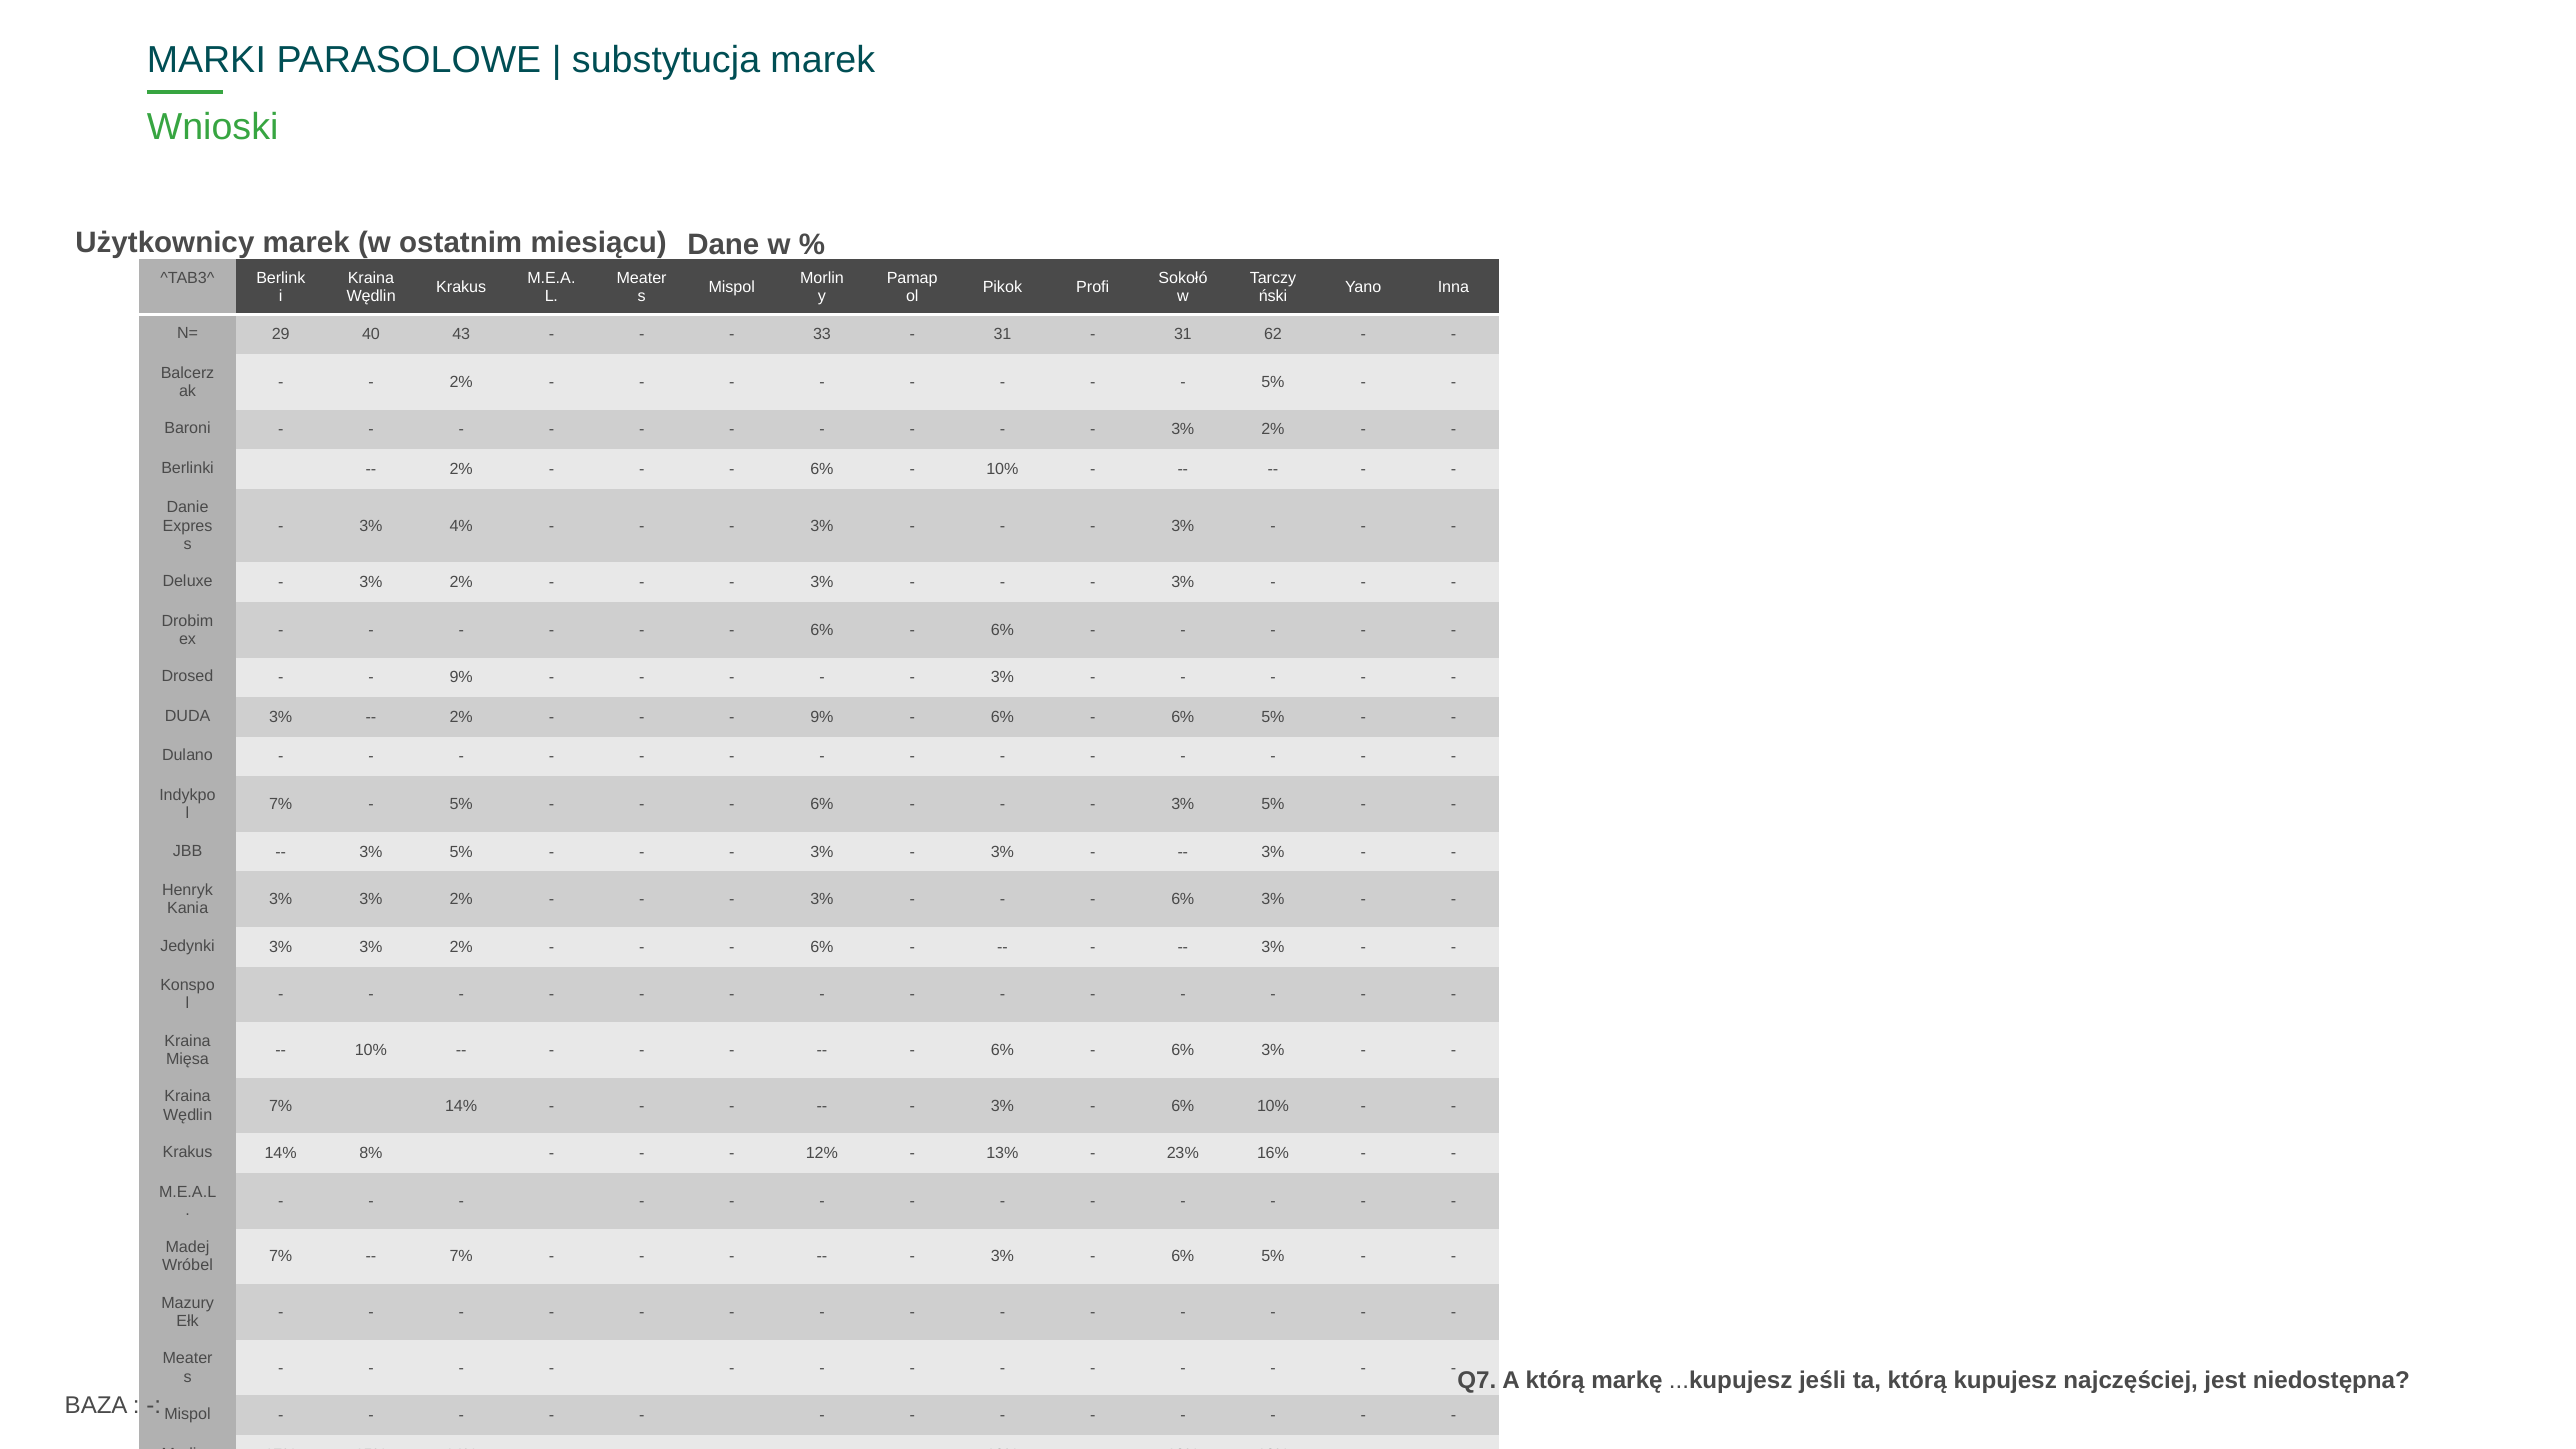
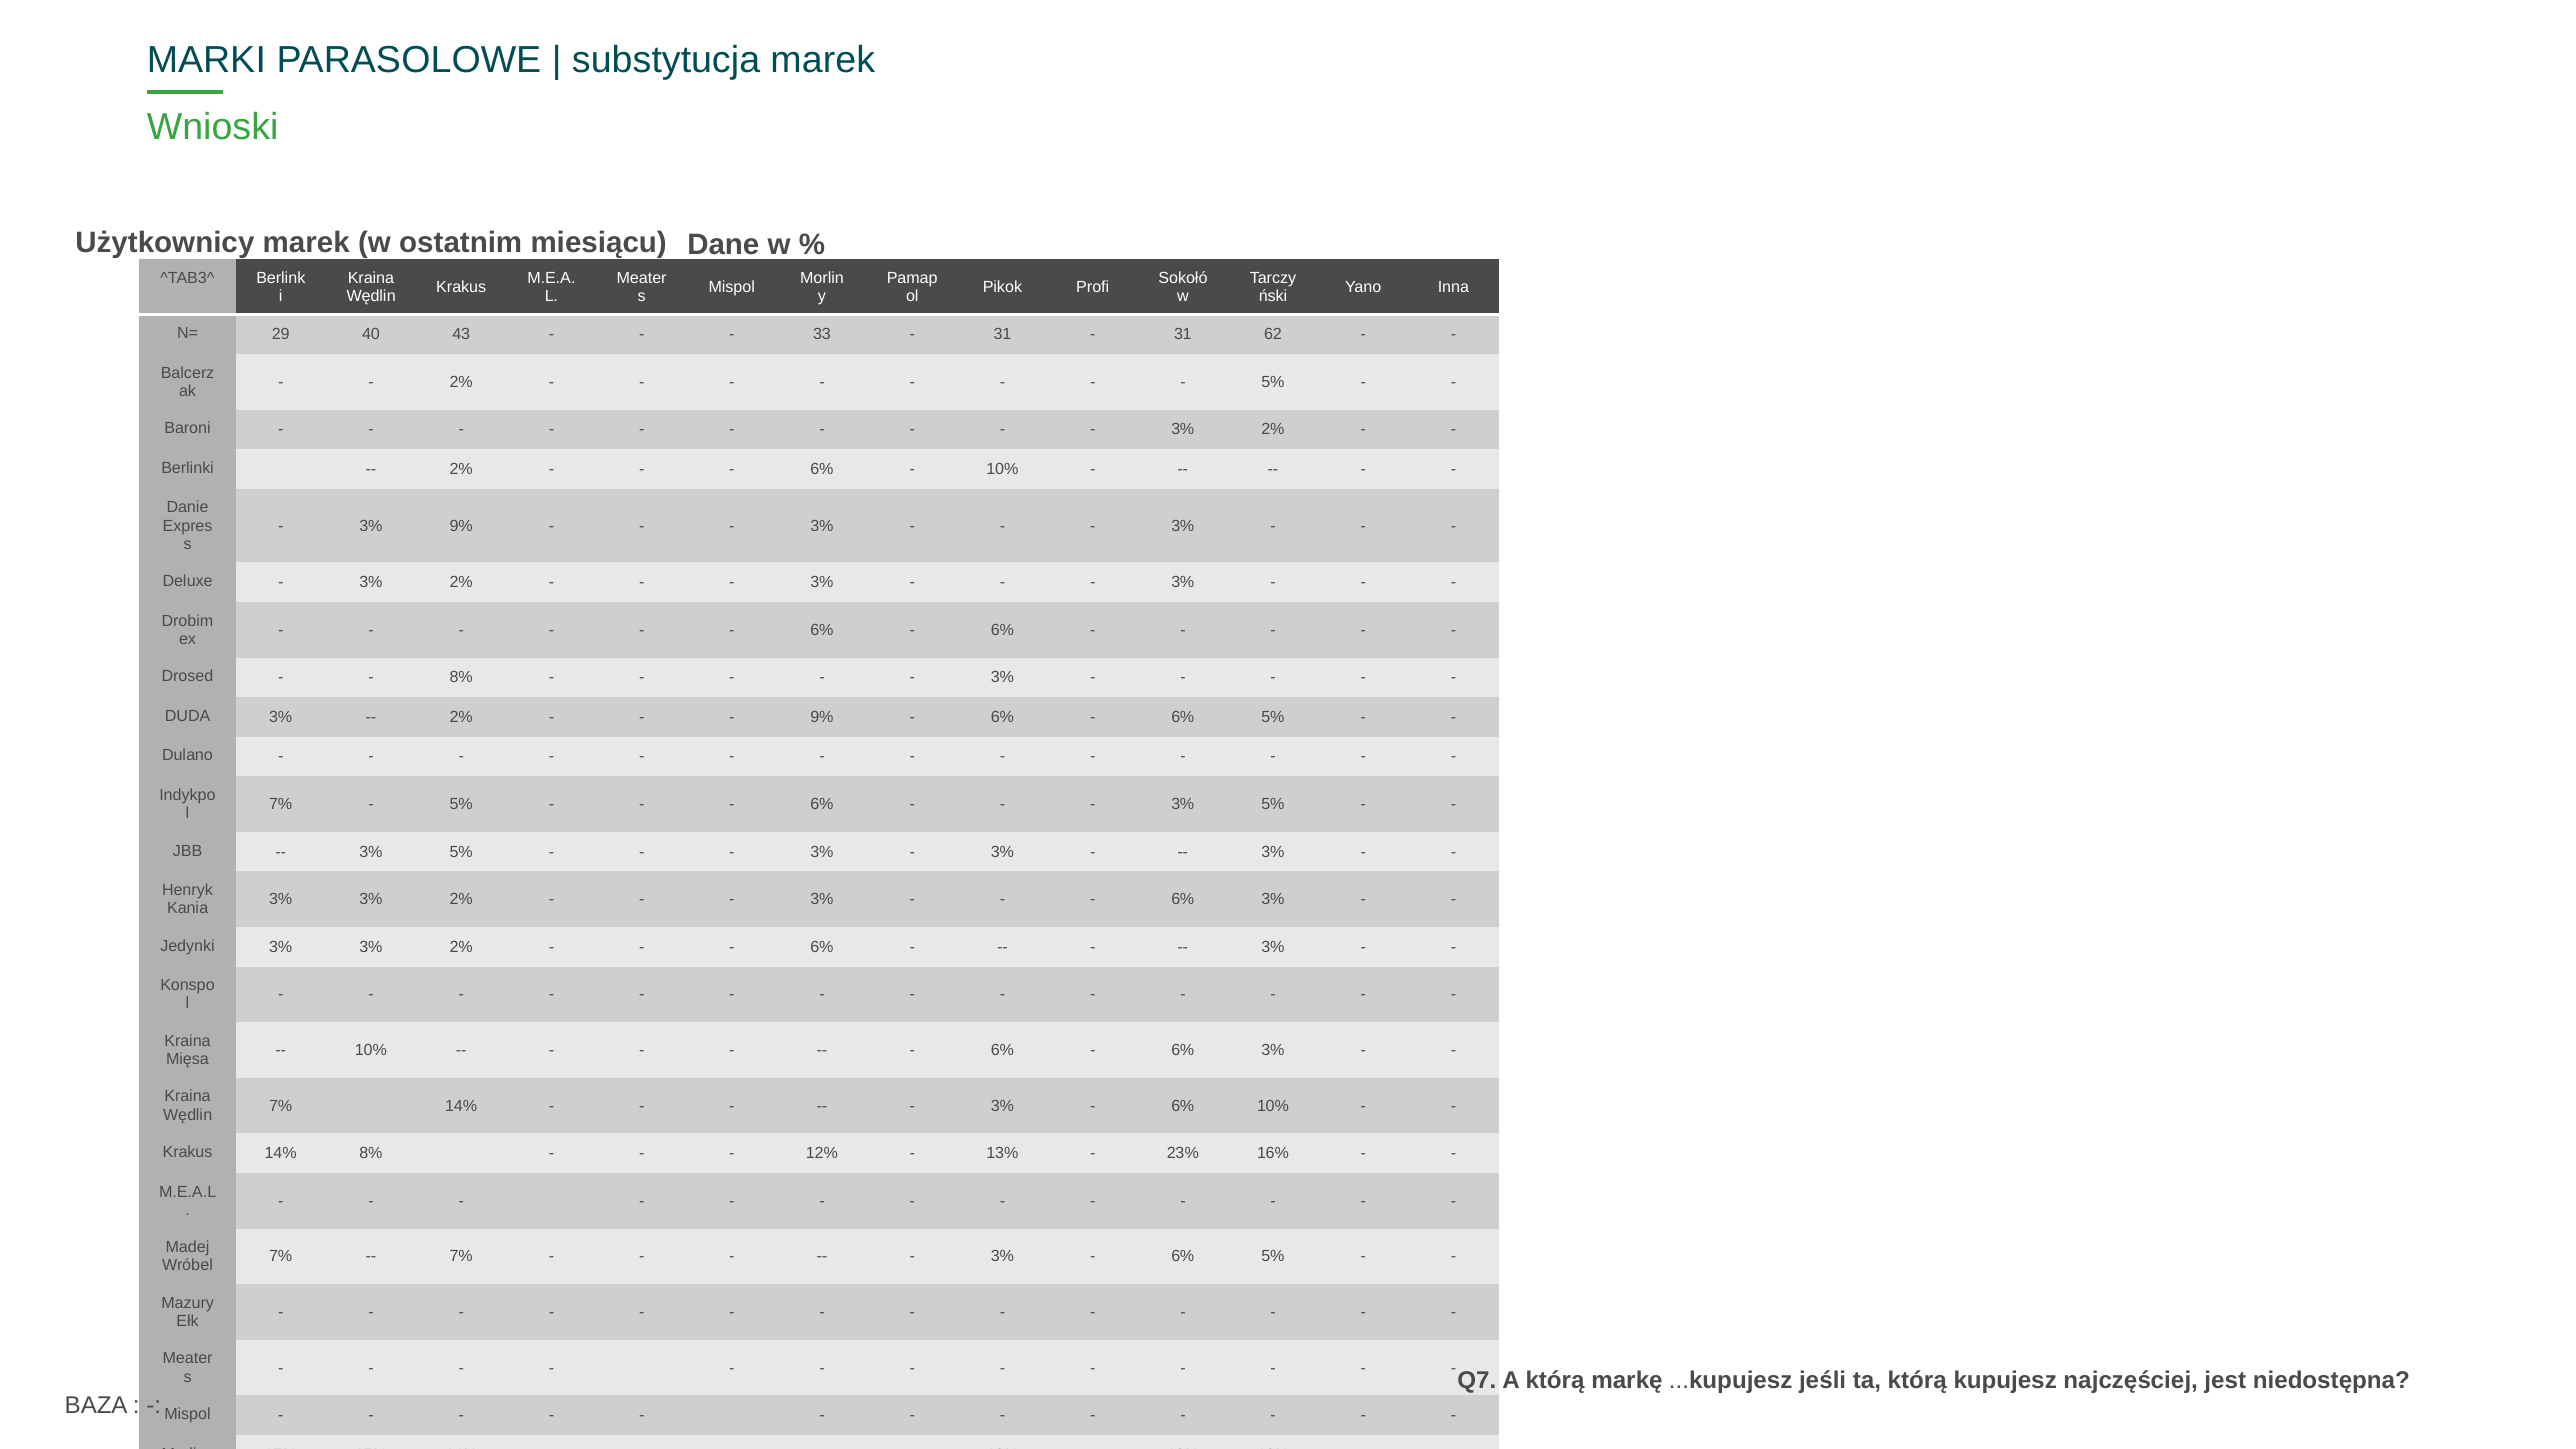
3% 4%: 4% -> 9%
9% at (461, 678): 9% -> 8%
